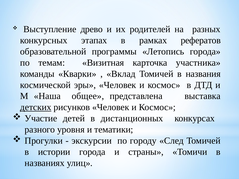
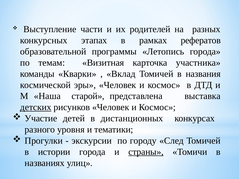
древо: древо -> части
общее: общее -> старой
страны underline: none -> present
